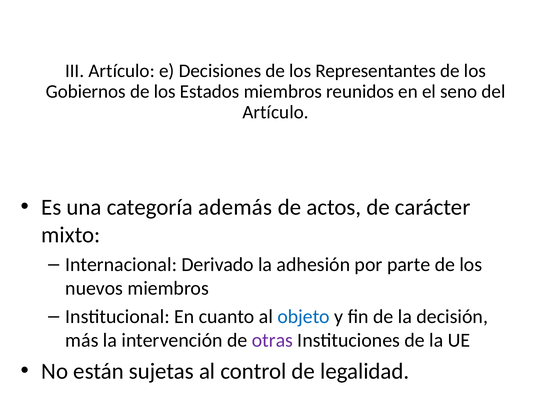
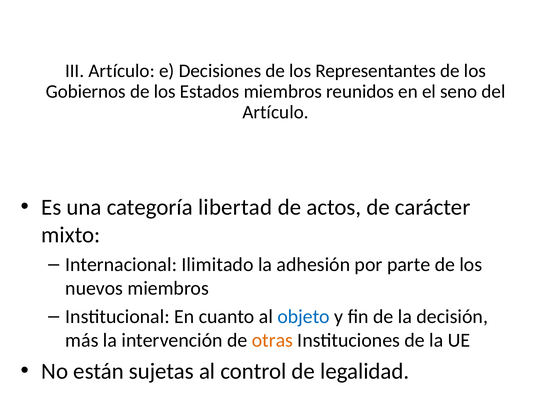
además: además -> libertad
Derivado: Derivado -> Ilimitado
otras colour: purple -> orange
